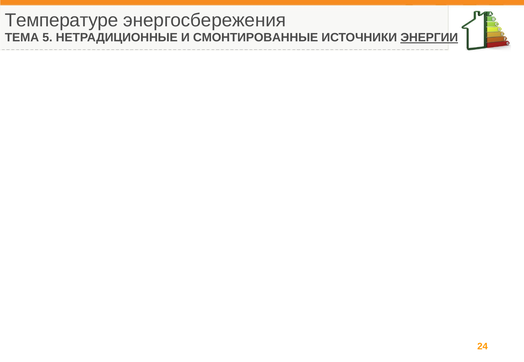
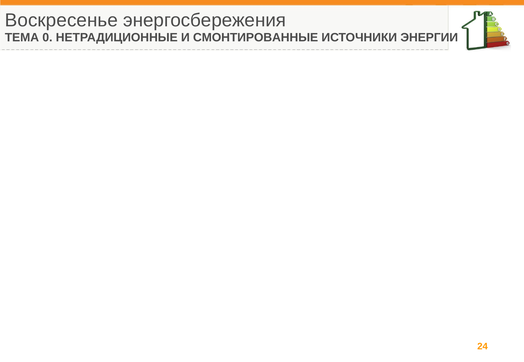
Температуре: Температуре -> Воскресенье
5: 5 -> 0
ЭНЕРГИИ underline: present -> none
